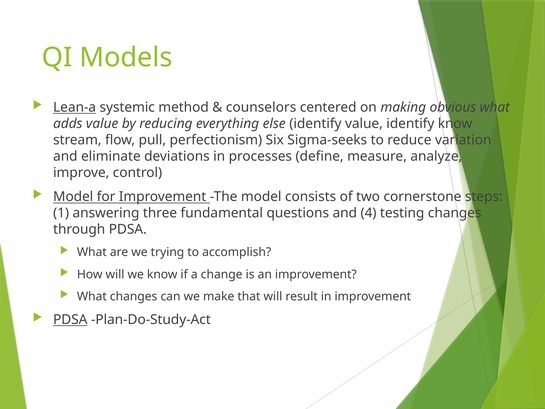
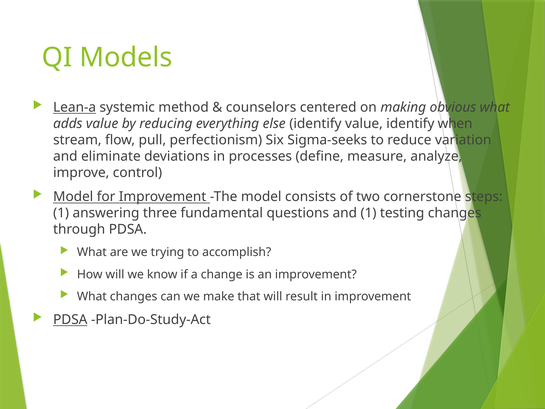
identify know: know -> when
and 4: 4 -> 1
